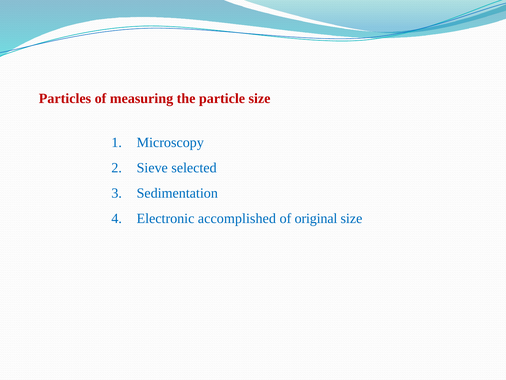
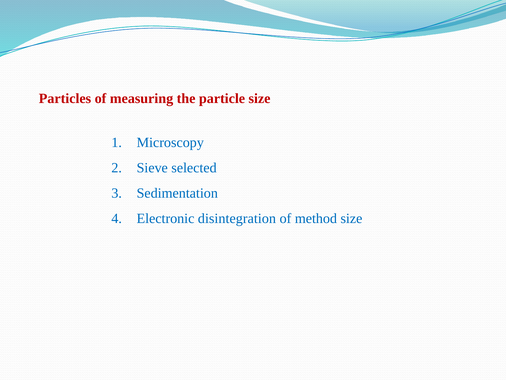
accomplished: accomplished -> disintegration
original: original -> method
